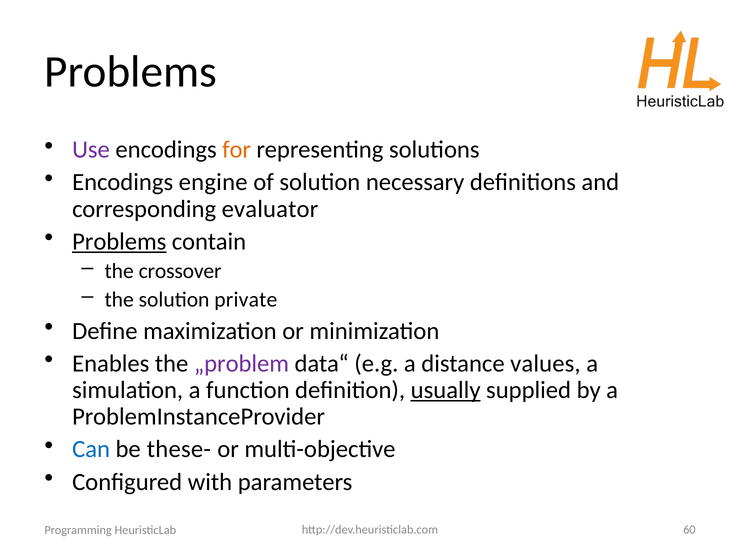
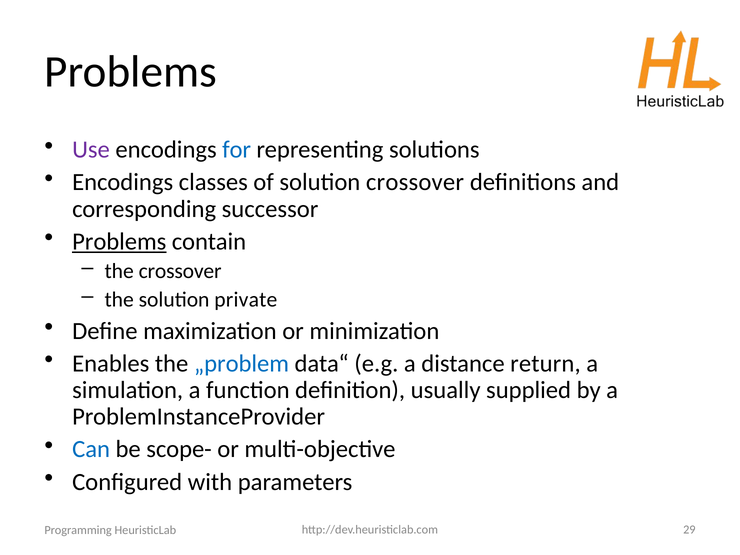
for colour: orange -> blue
engine: engine -> classes
solution necessary: necessary -> crossover
evaluator: evaluator -> successor
„problem colour: purple -> blue
values: values -> return
usually underline: present -> none
these-: these- -> scope-
60: 60 -> 29
